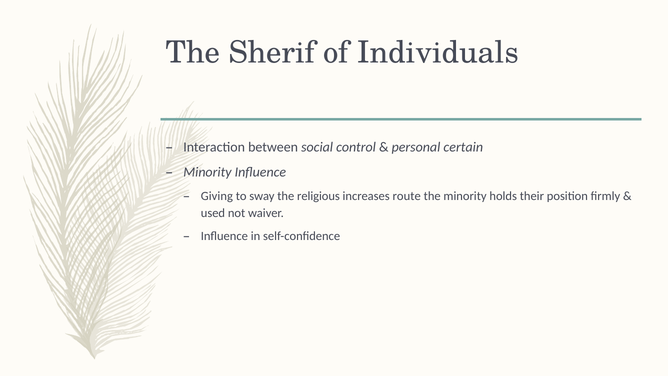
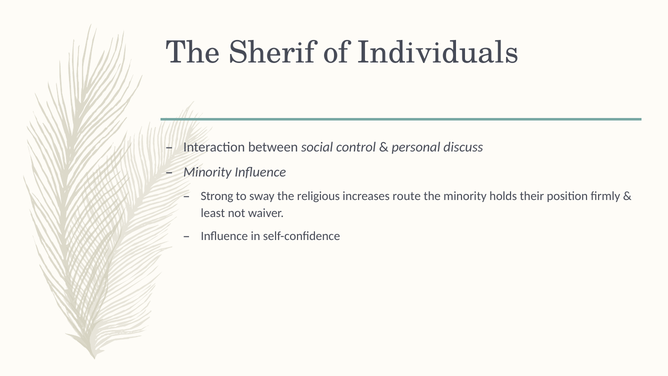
certain: certain -> discuss
Giving: Giving -> Strong
used: used -> least
